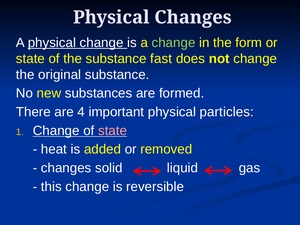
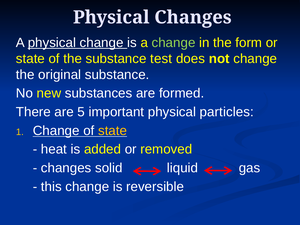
fast: fast -> test
4: 4 -> 5
state at (113, 131) colour: pink -> yellow
